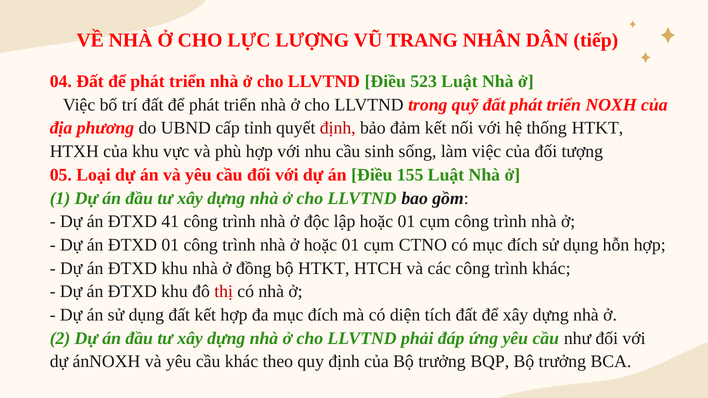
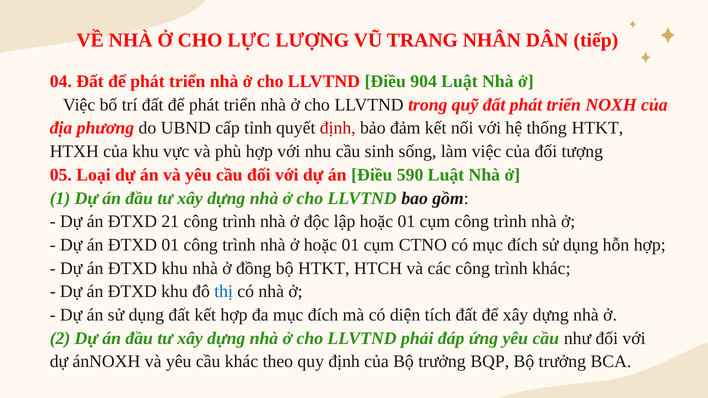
523: 523 -> 904
155: 155 -> 590
41: 41 -> 21
thị colour: red -> blue
